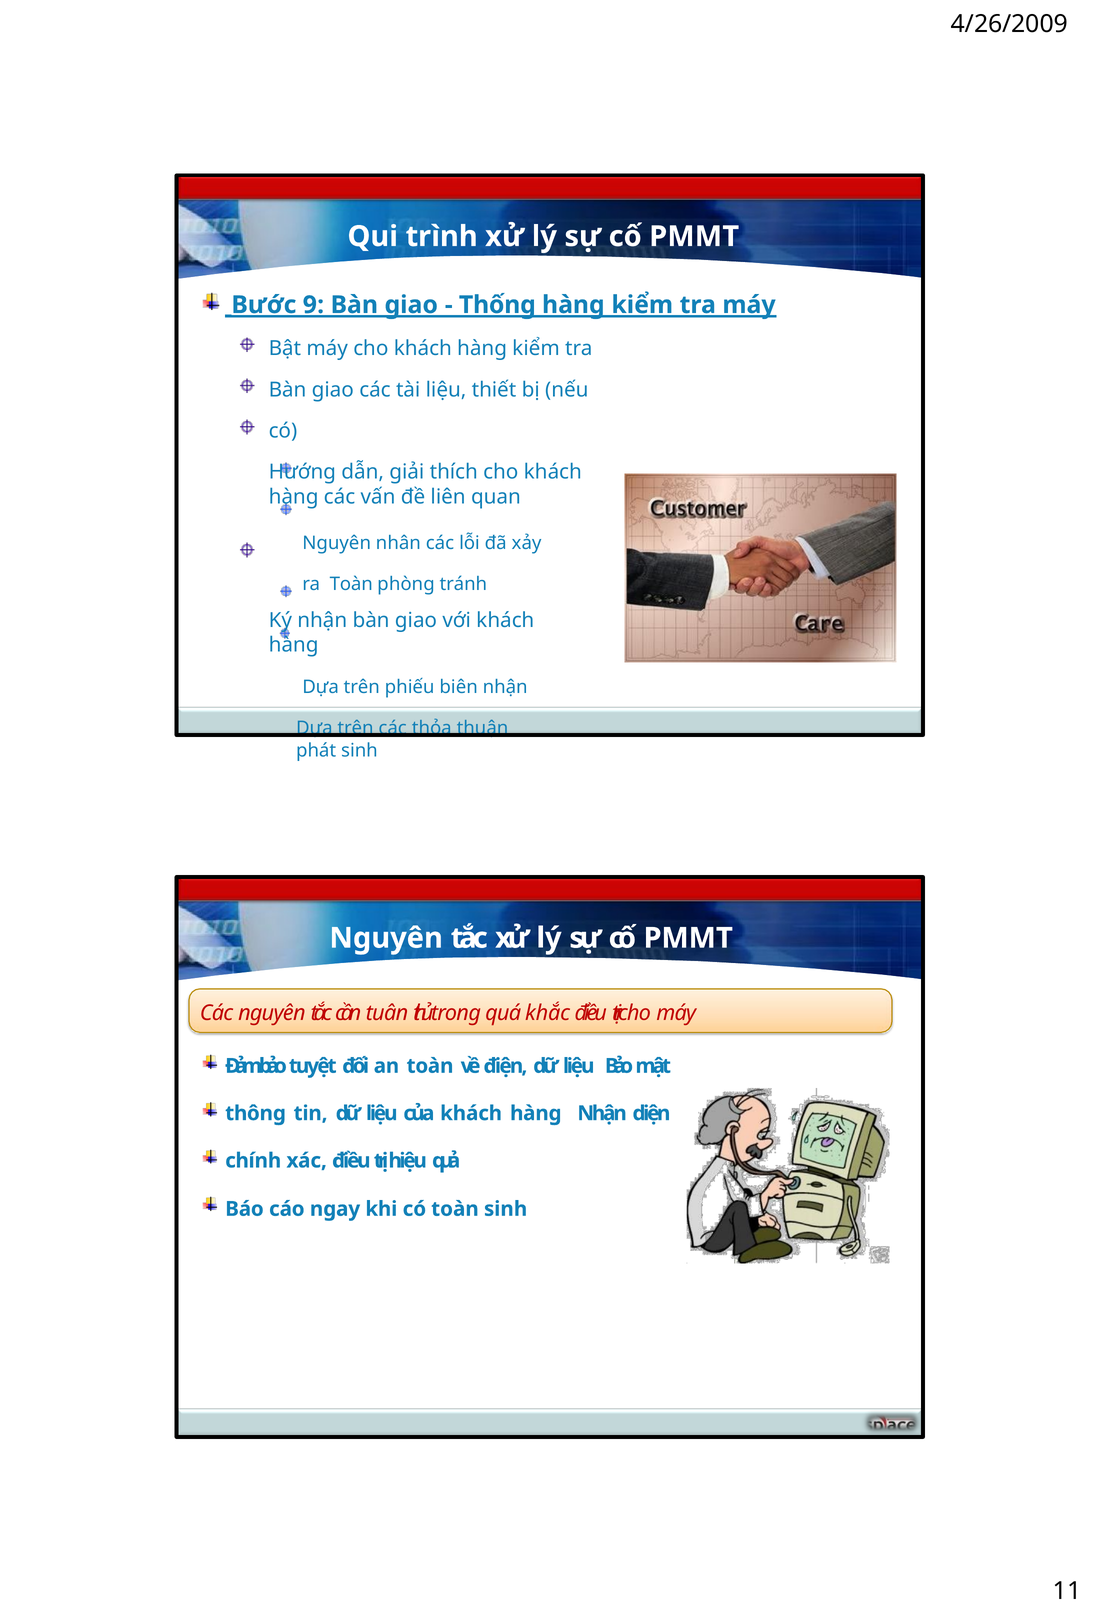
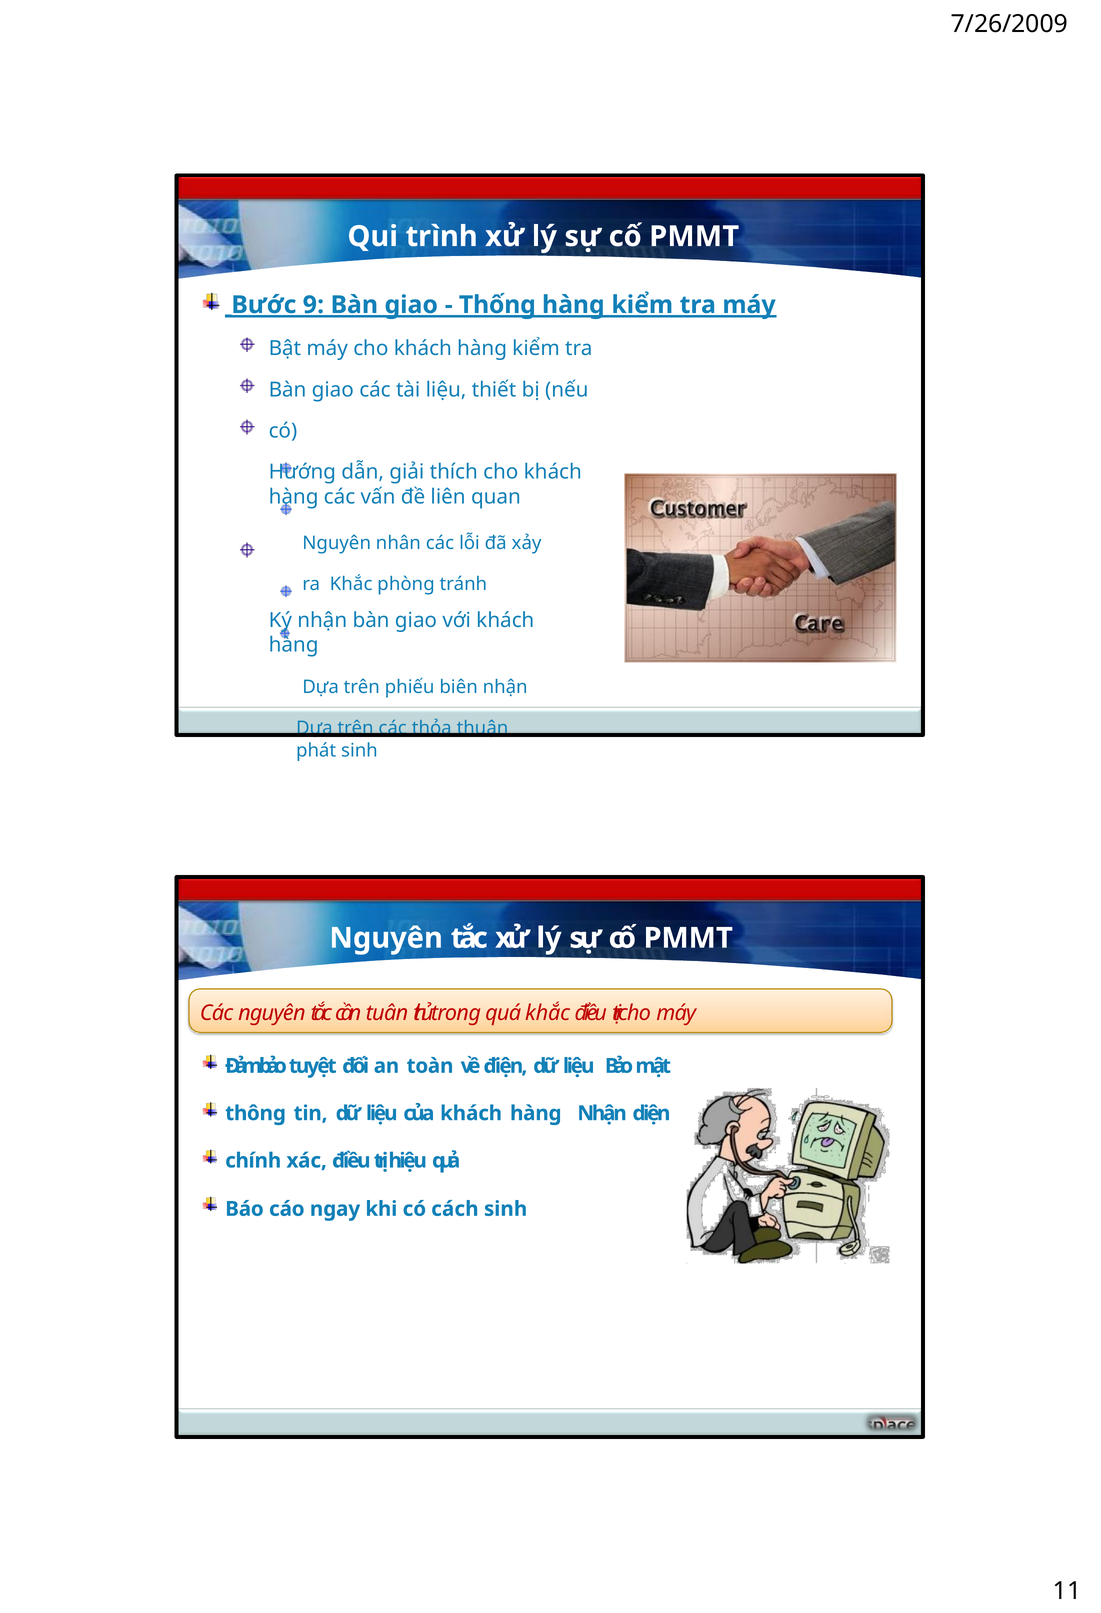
4/26/2009: 4/26/2009 -> 7/26/2009
ra Toàn: Toàn -> Khắc
có toàn: toàn -> cách
